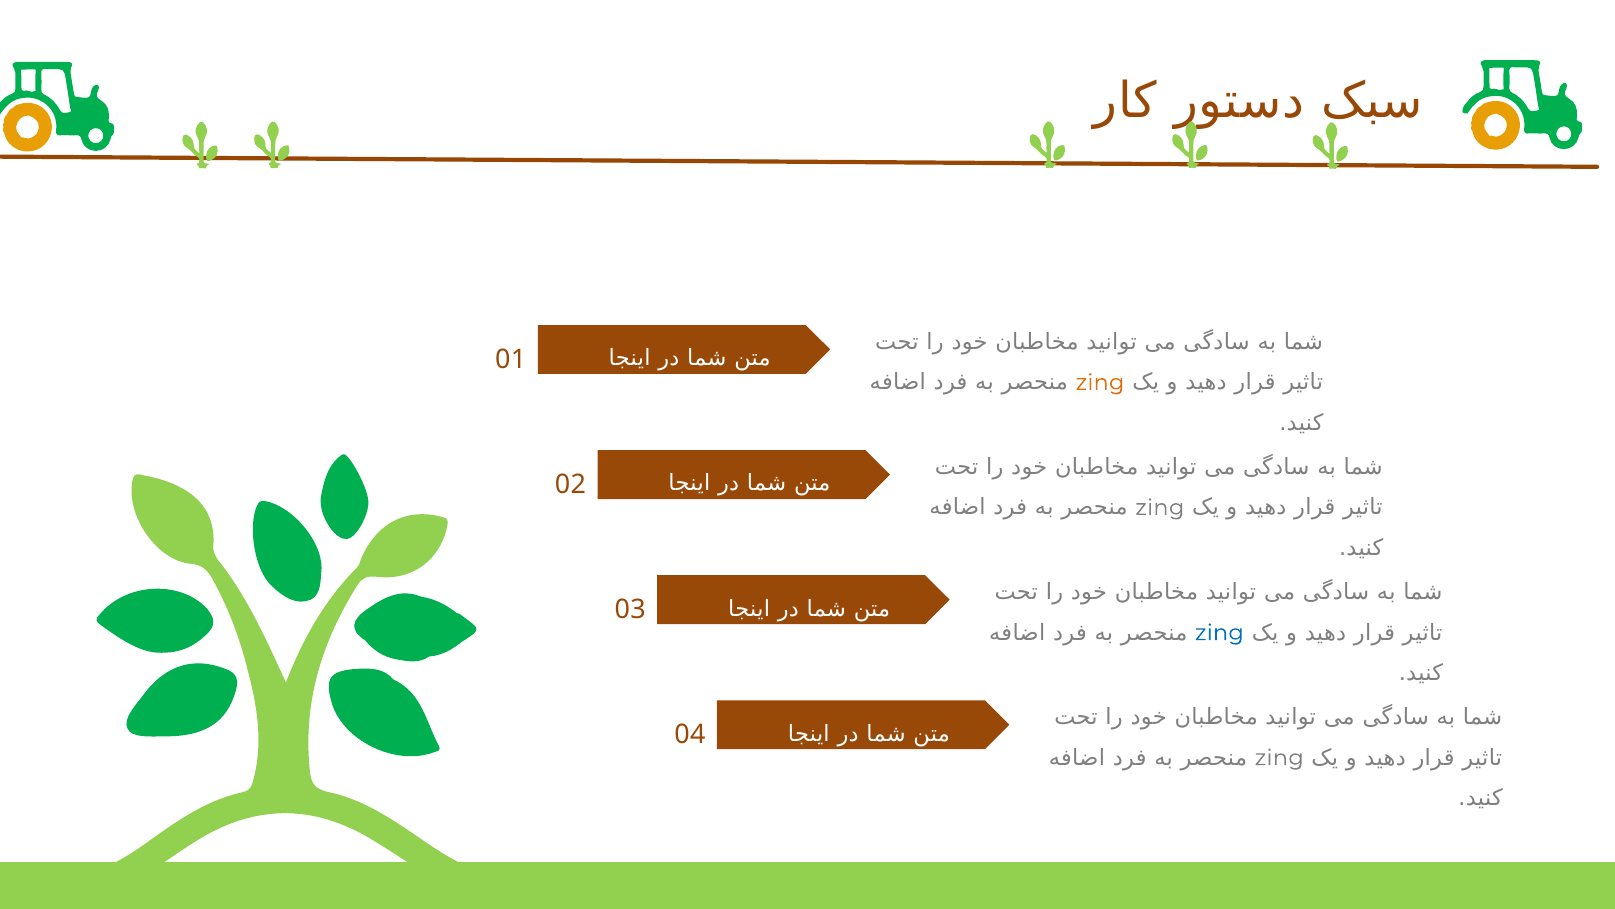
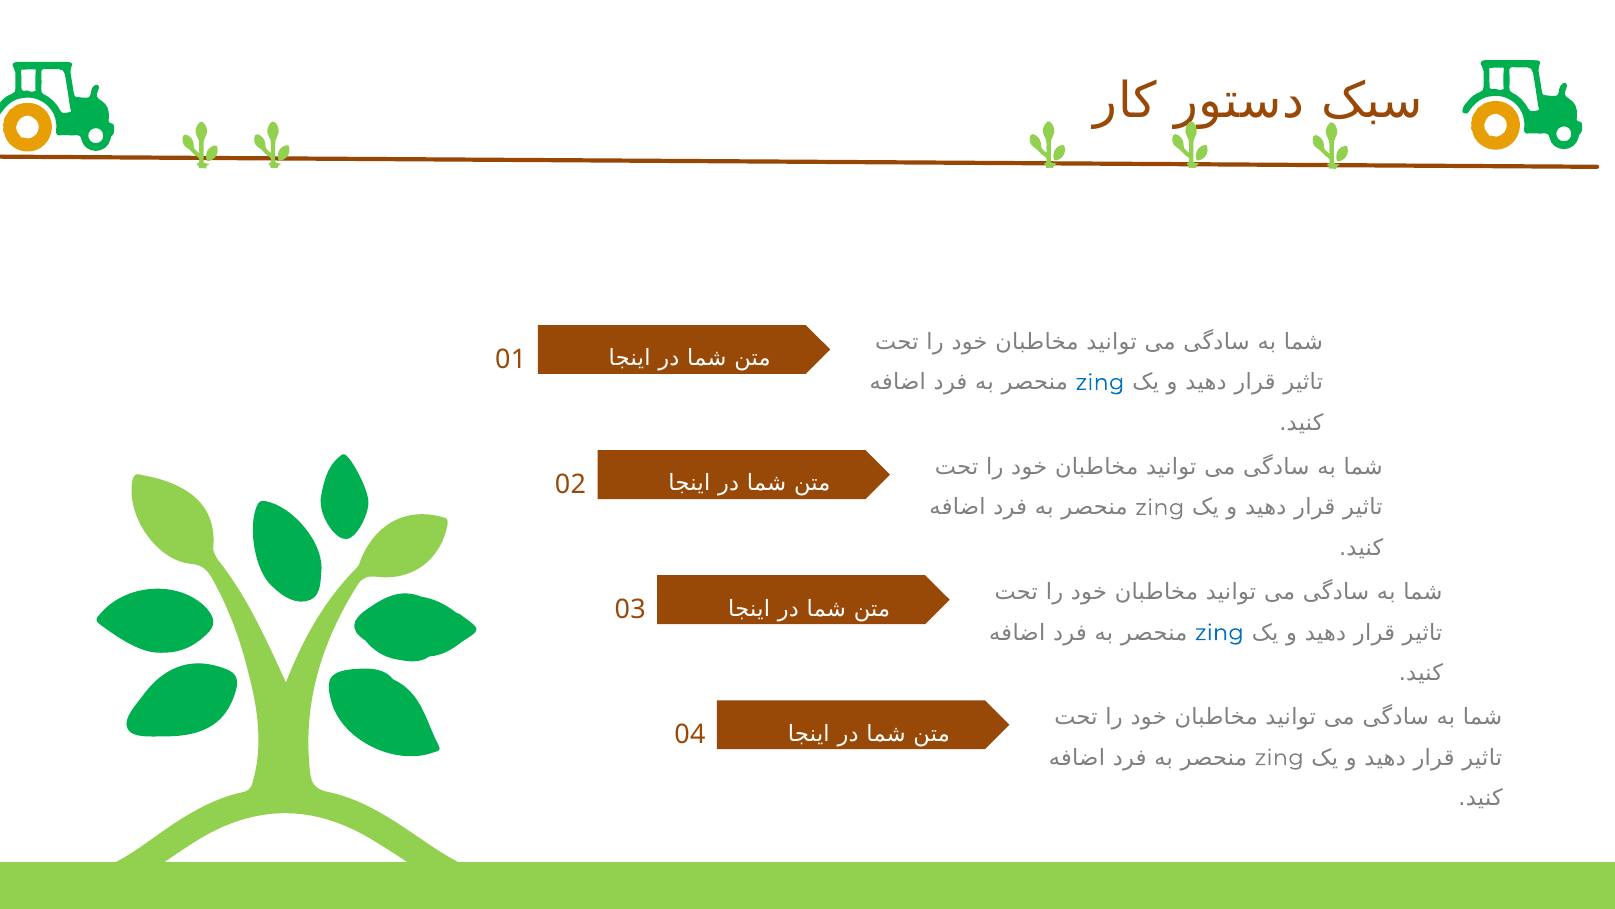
zing at (1100, 382) colour: orange -> blue
